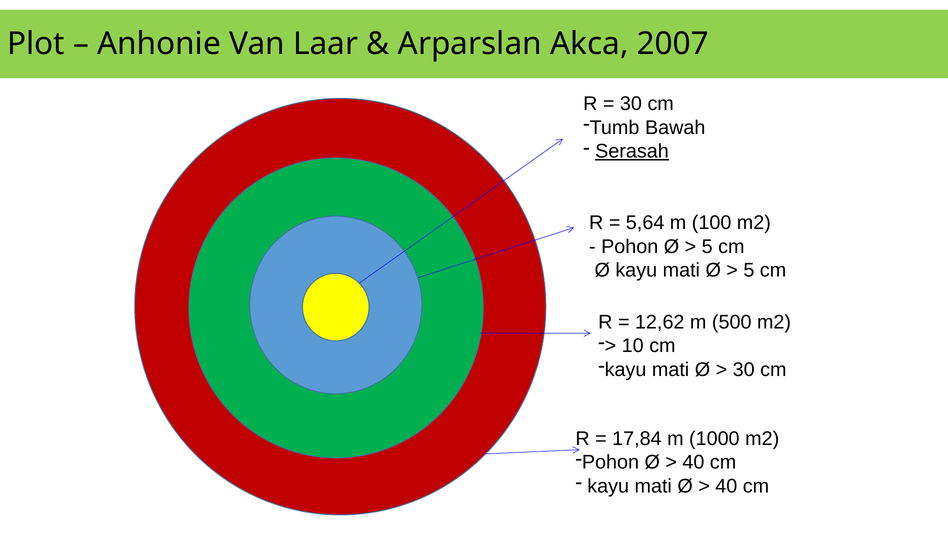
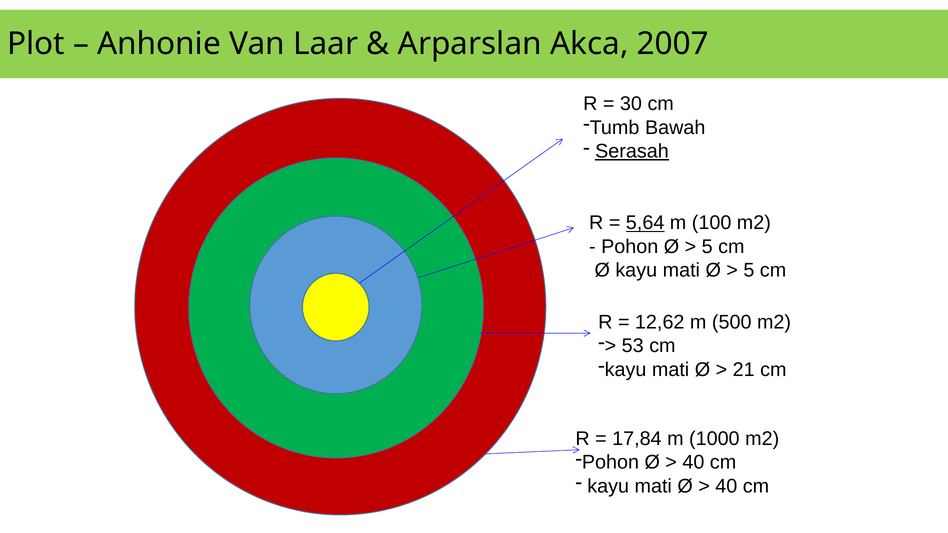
5,64 underline: none -> present
10: 10 -> 53
30 at (744, 370): 30 -> 21
